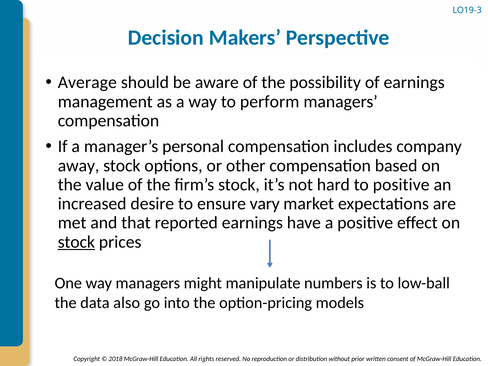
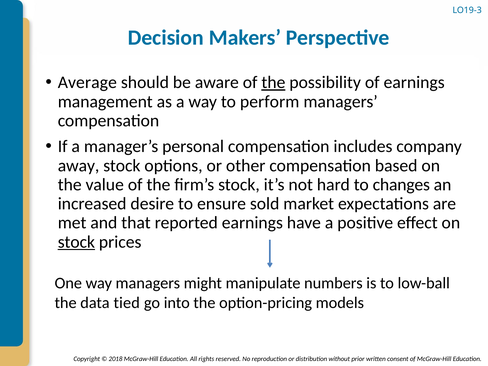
the at (273, 82) underline: none -> present
to positive: positive -> changes
vary: vary -> sold
also: also -> tied
